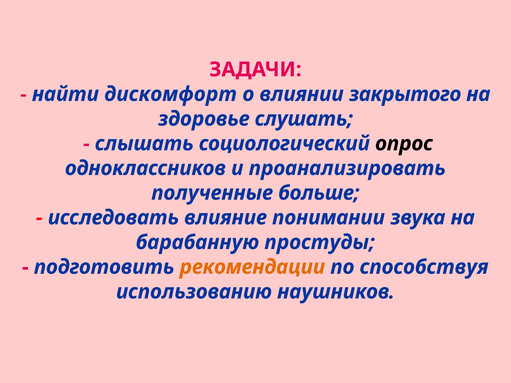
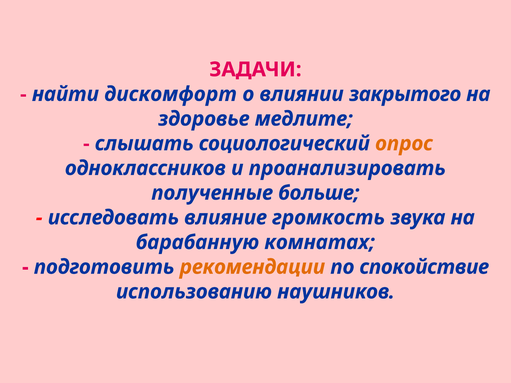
слушать: слушать -> медлите
опрос colour: black -> orange
понимании: понимании -> громкость
простуды: простуды -> комнатах
способствуя: способствуя -> спокойствие
